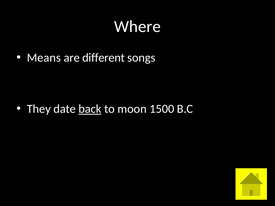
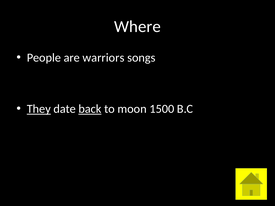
Means: Means -> People
different: different -> warriors
They underline: none -> present
